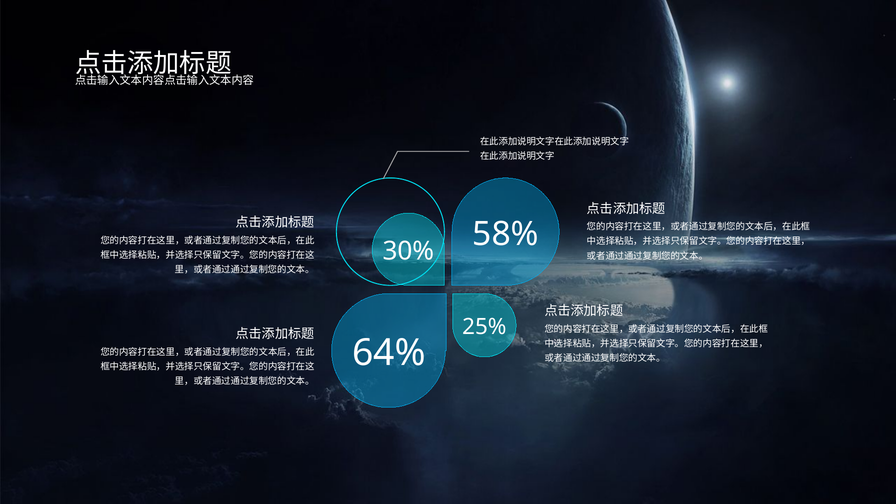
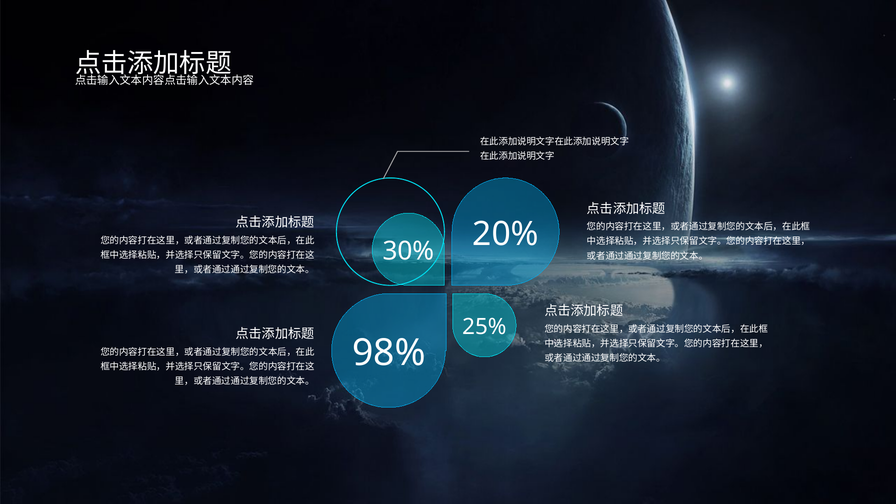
58%: 58% -> 20%
64%: 64% -> 98%
